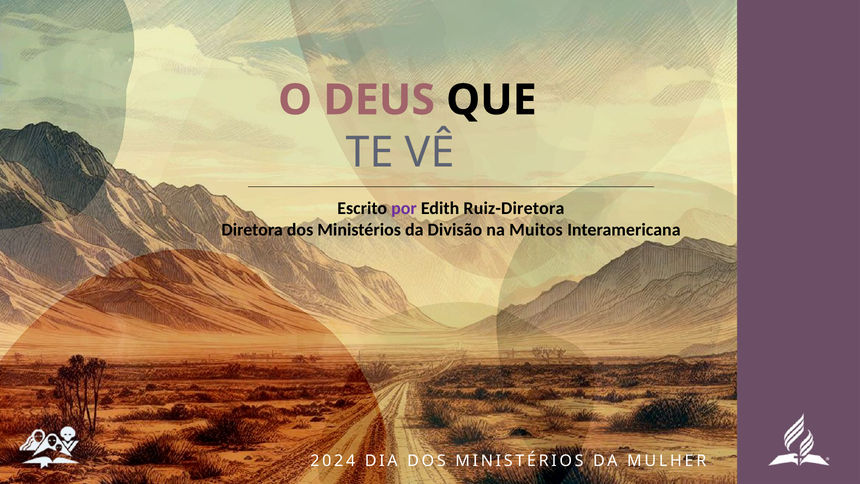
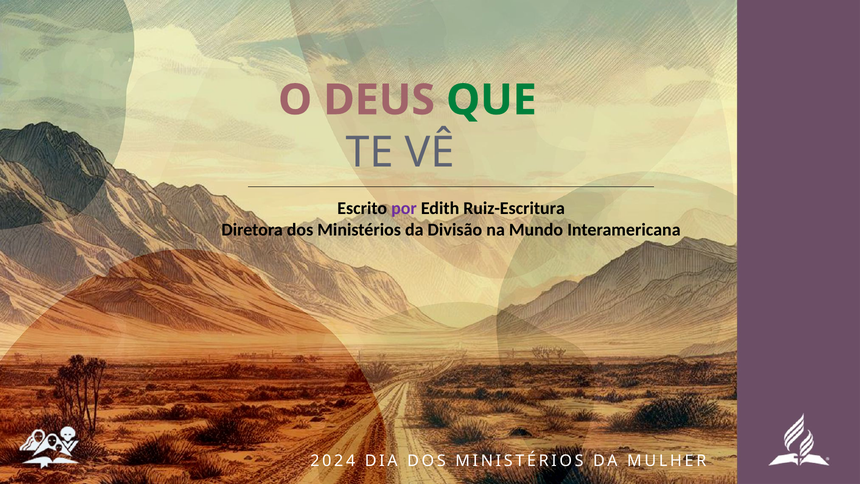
QUE colour: black -> green
Ruiz-Diretora: Ruiz-Diretora -> Ruiz-Escritura
Muitos: Muitos -> Mundo
